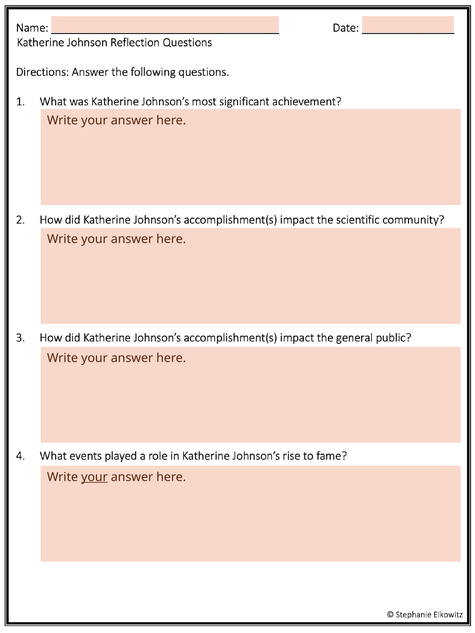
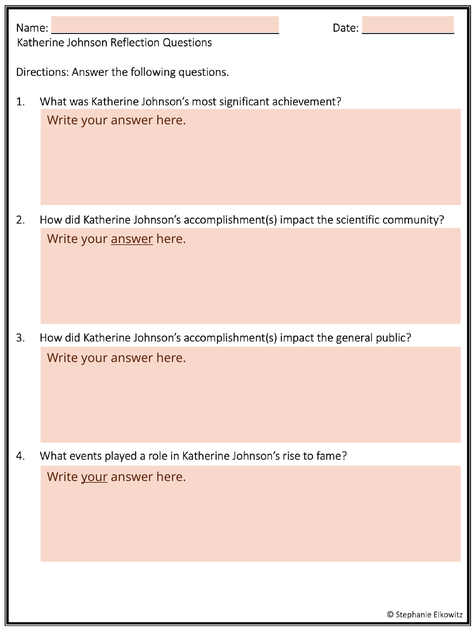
answer at (132, 239) underline: none -> present
